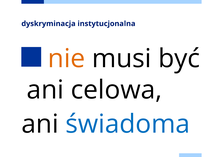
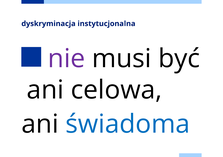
nie colour: orange -> purple
